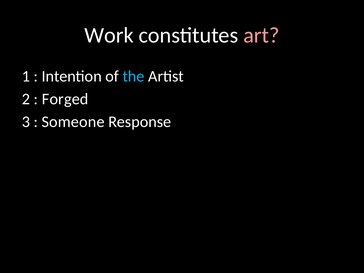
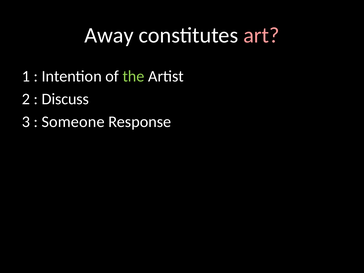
Work: Work -> Away
the colour: light blue -> light green
Forged: Forged -> Discuss
